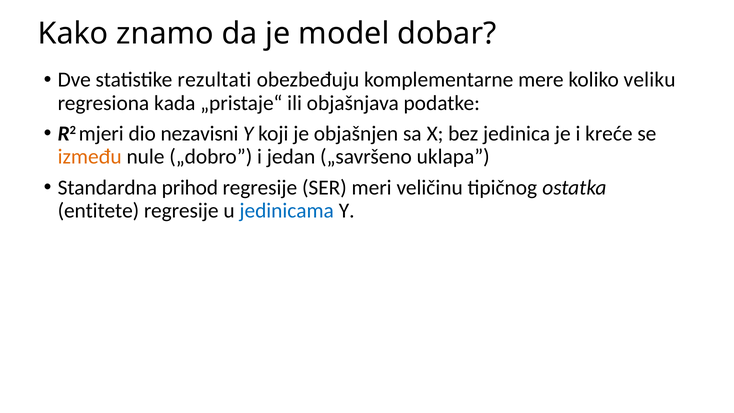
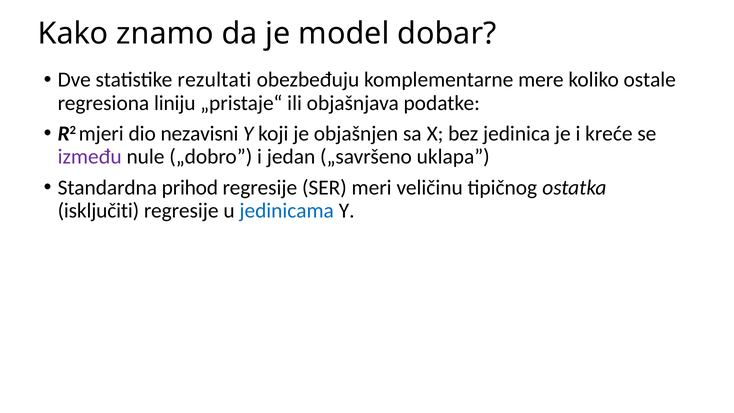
veliku: veliku -> ostale
kada: kada -> liniju
između colour: orange -> purple
entitete: entitete -> isključiti
